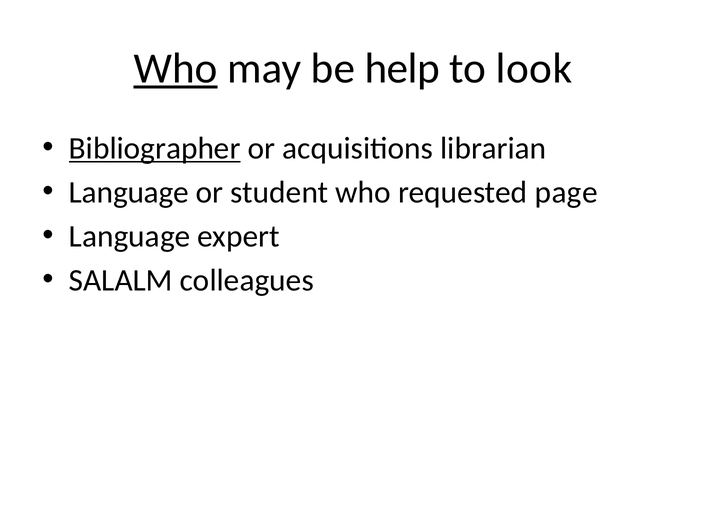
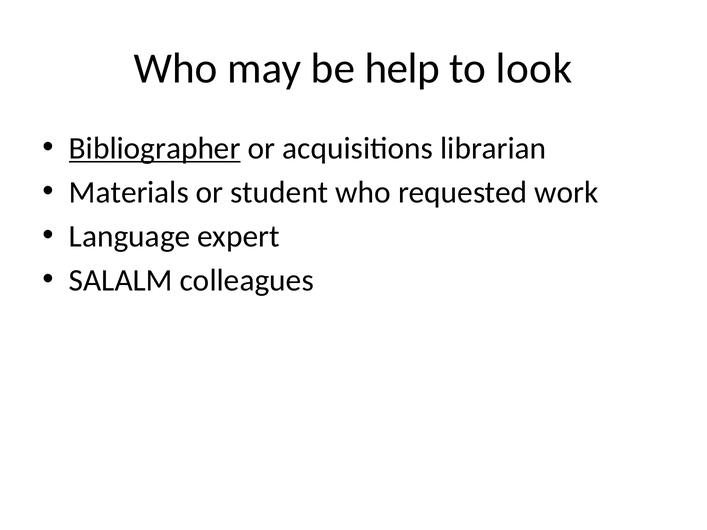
Who at (176, 68) underline: present -> none
Language at (129, 192): Language -> Materials
page: page -> work
